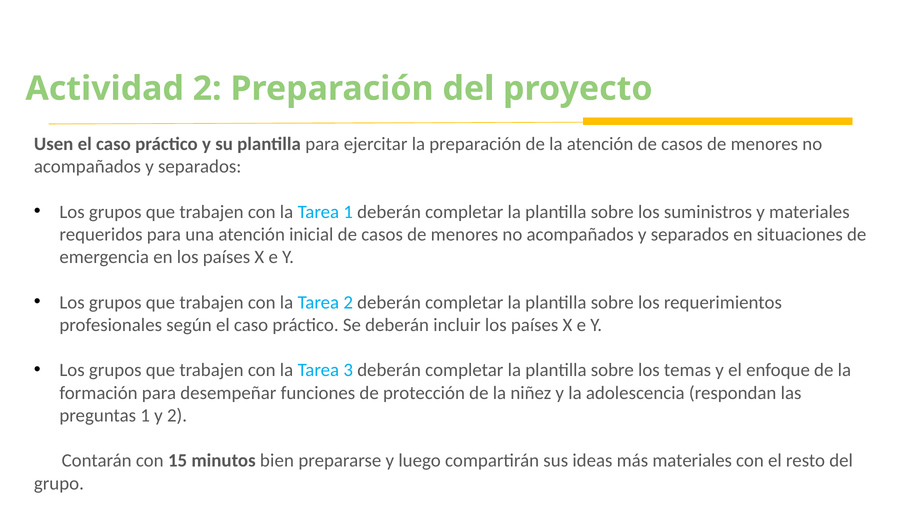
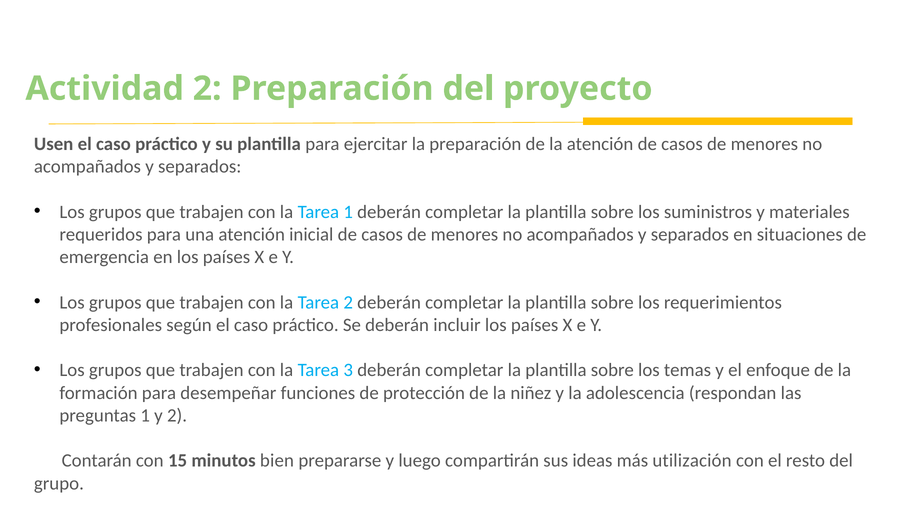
más materiales: materiales -> utilización
